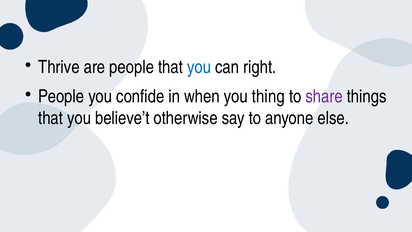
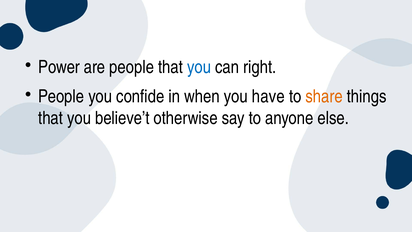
Thrive: Thrive -> Power
thing: thing -> have
share colour: purple -> orange
